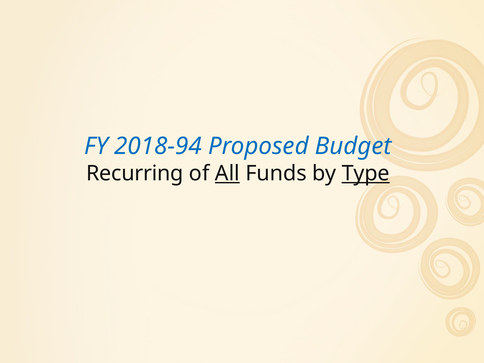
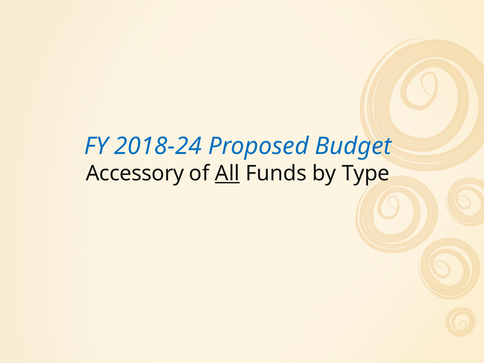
2018-94: 2018-94 -> 2018-24
Recurring: Recurring -> Accessory
Type underline: present -> none
